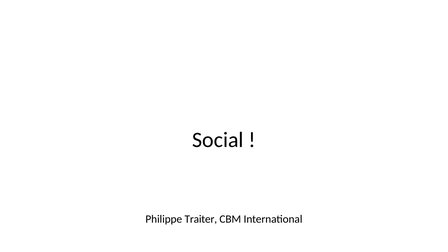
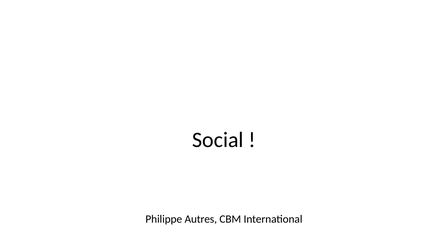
Traiter: Traiter -> Autres
